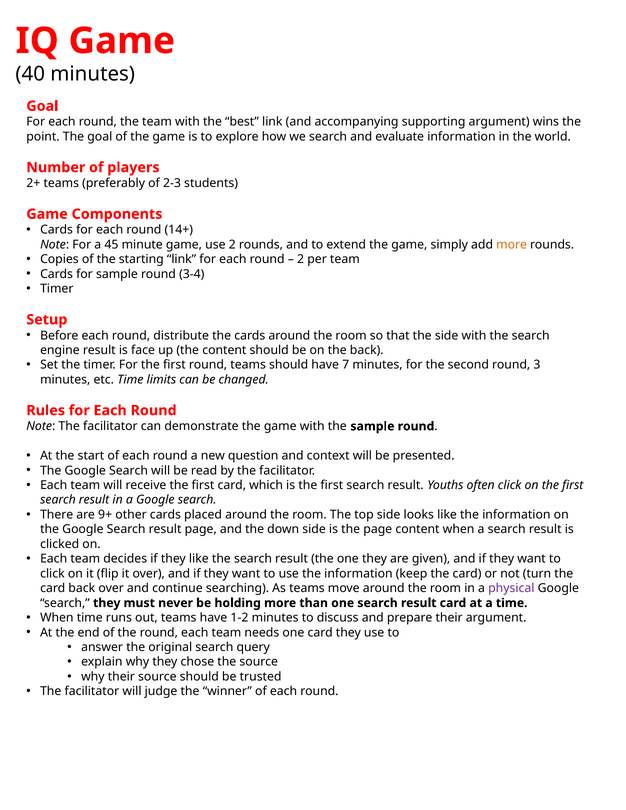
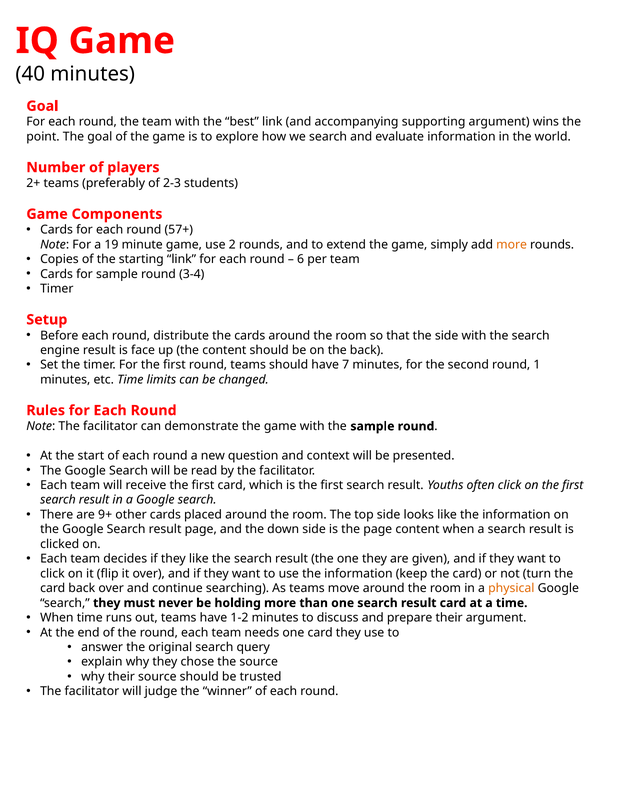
14+: 14+ -> 57+
45: 45 -> 19
2 at (301, 259): 2 -> 6
3: 3 -> 1
physical colour: purple -> orange
